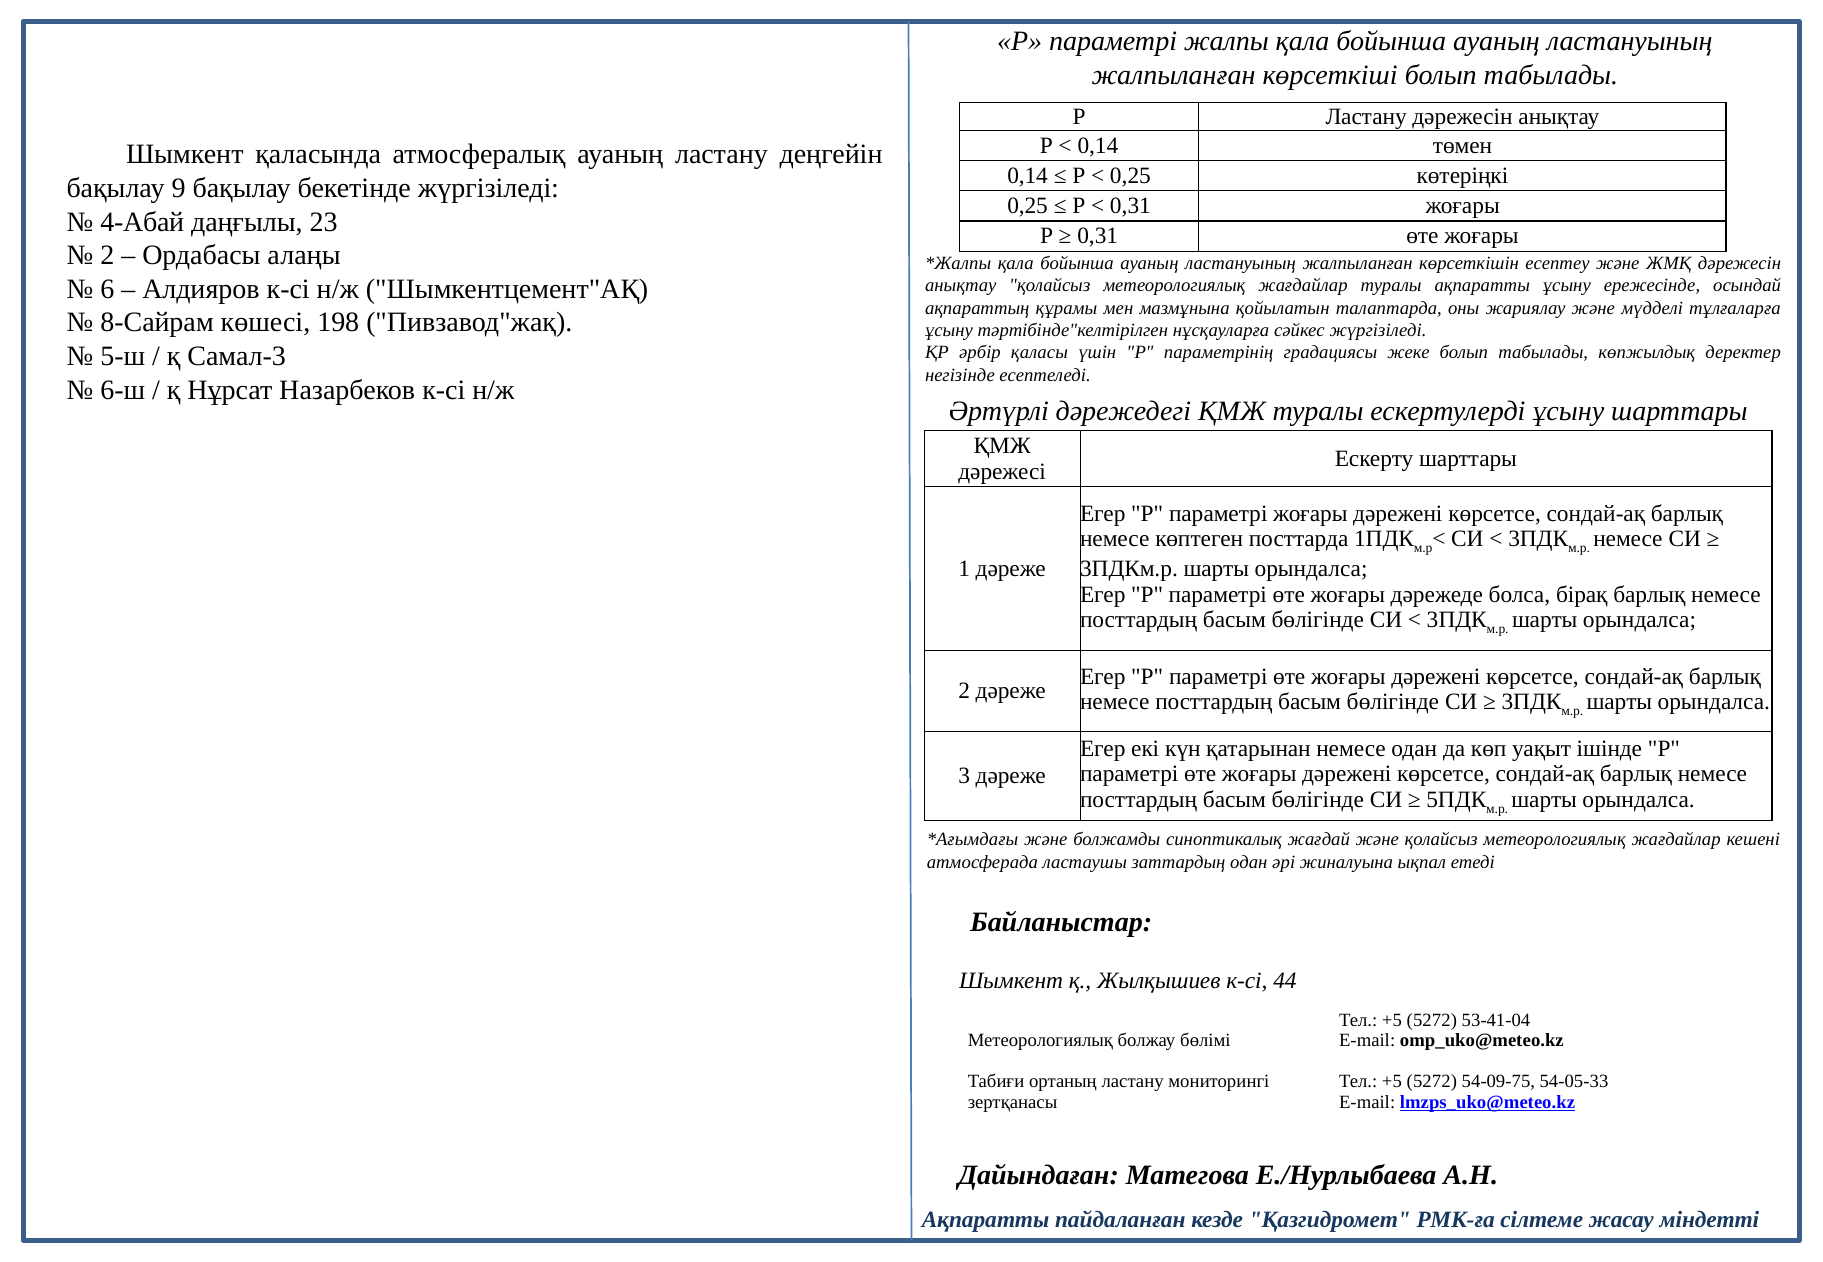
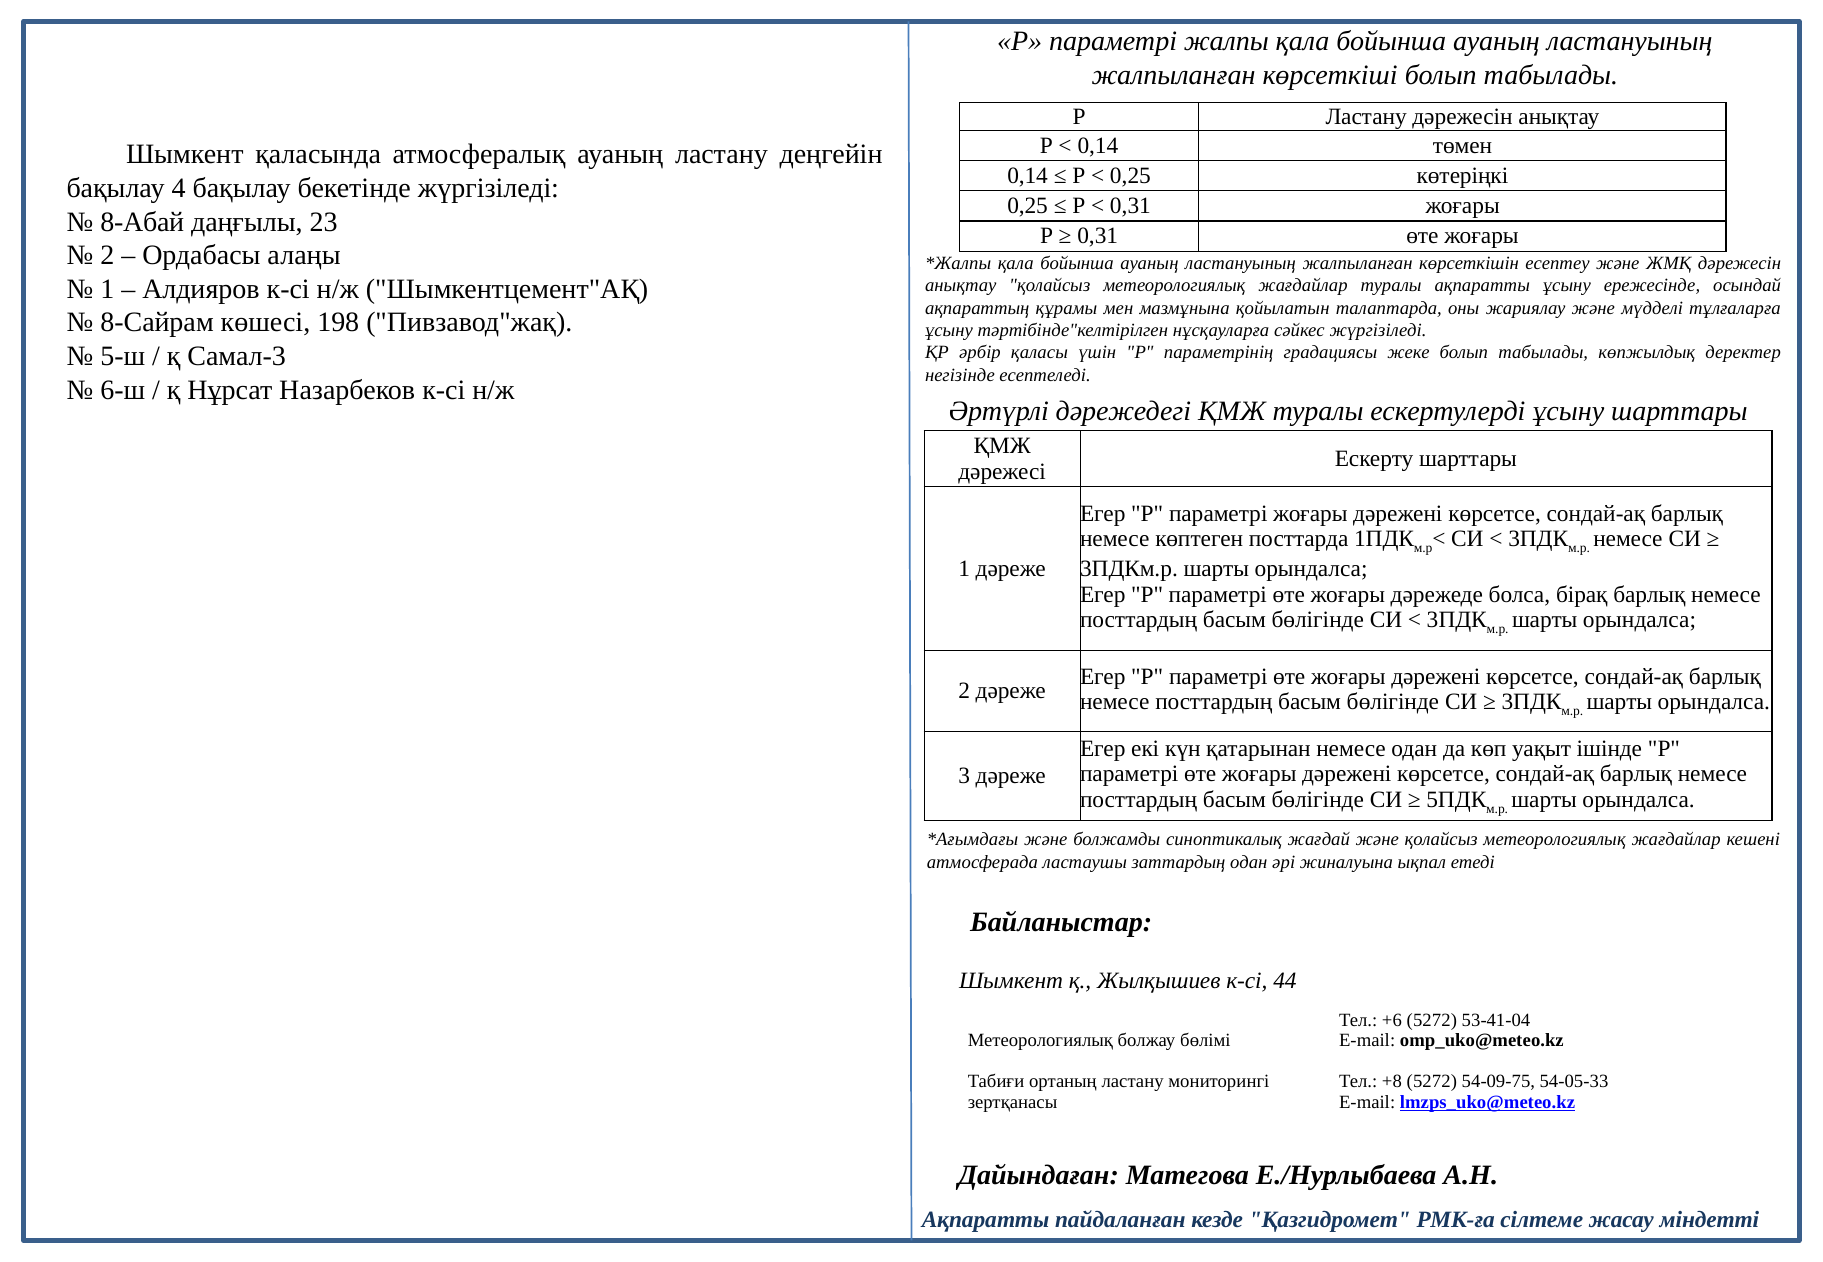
9: 9 -> 4
4-Абай: 4-Абай -> 8-Абай
6 at (107, 289): 6 -> 1
+5 at (1392, 1020): +5 -> +6
+5 at (1392, 1082): +5 -> +8
